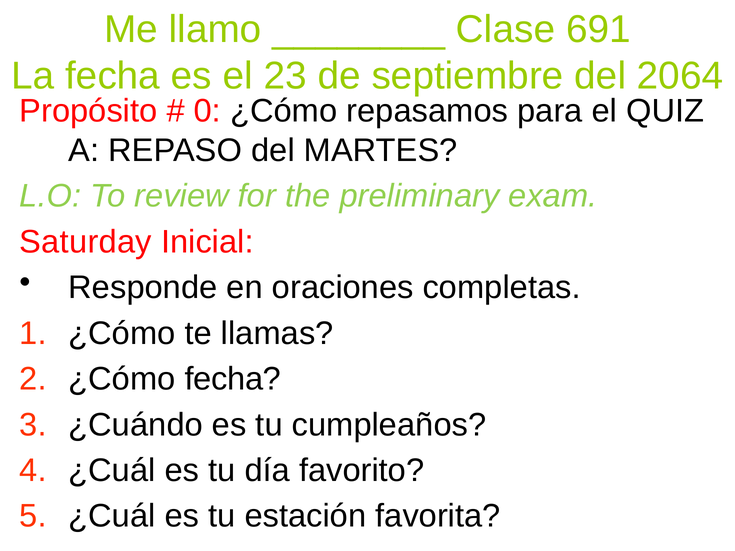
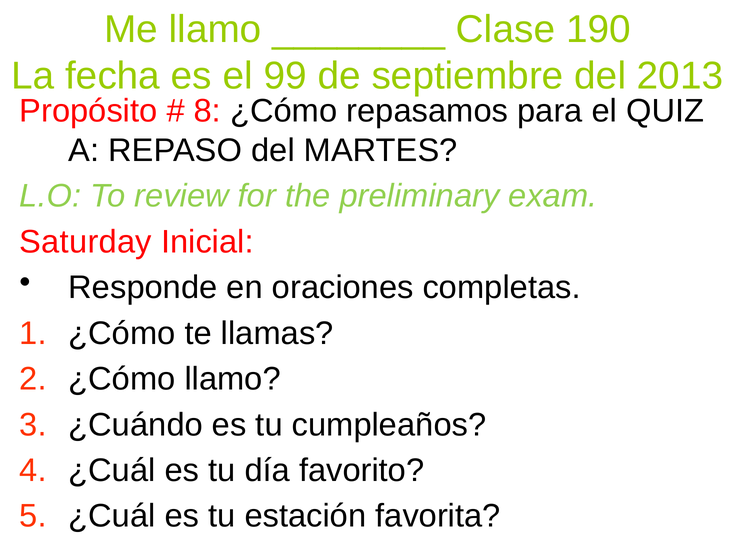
691: 691 -> 190
23: 23 -> 99
2064: 2064 -> 2013
0: 0 -> 8
¿Cómo fecha: fecha -> llamo
